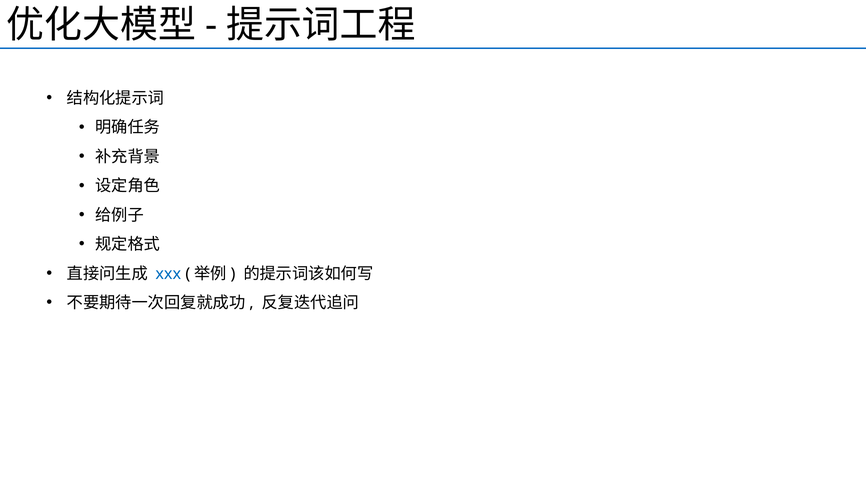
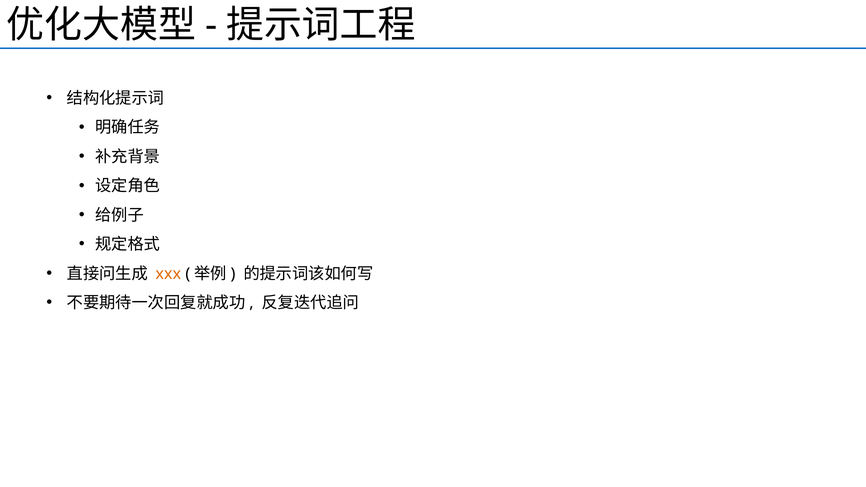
xxx colour: blue -> orange
